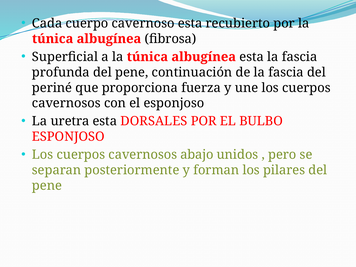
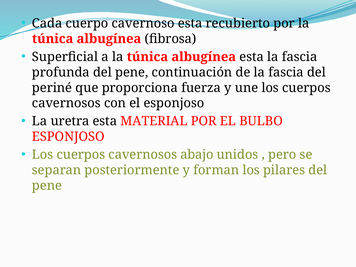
DORSALES: DORSALES -> MATERIAL
